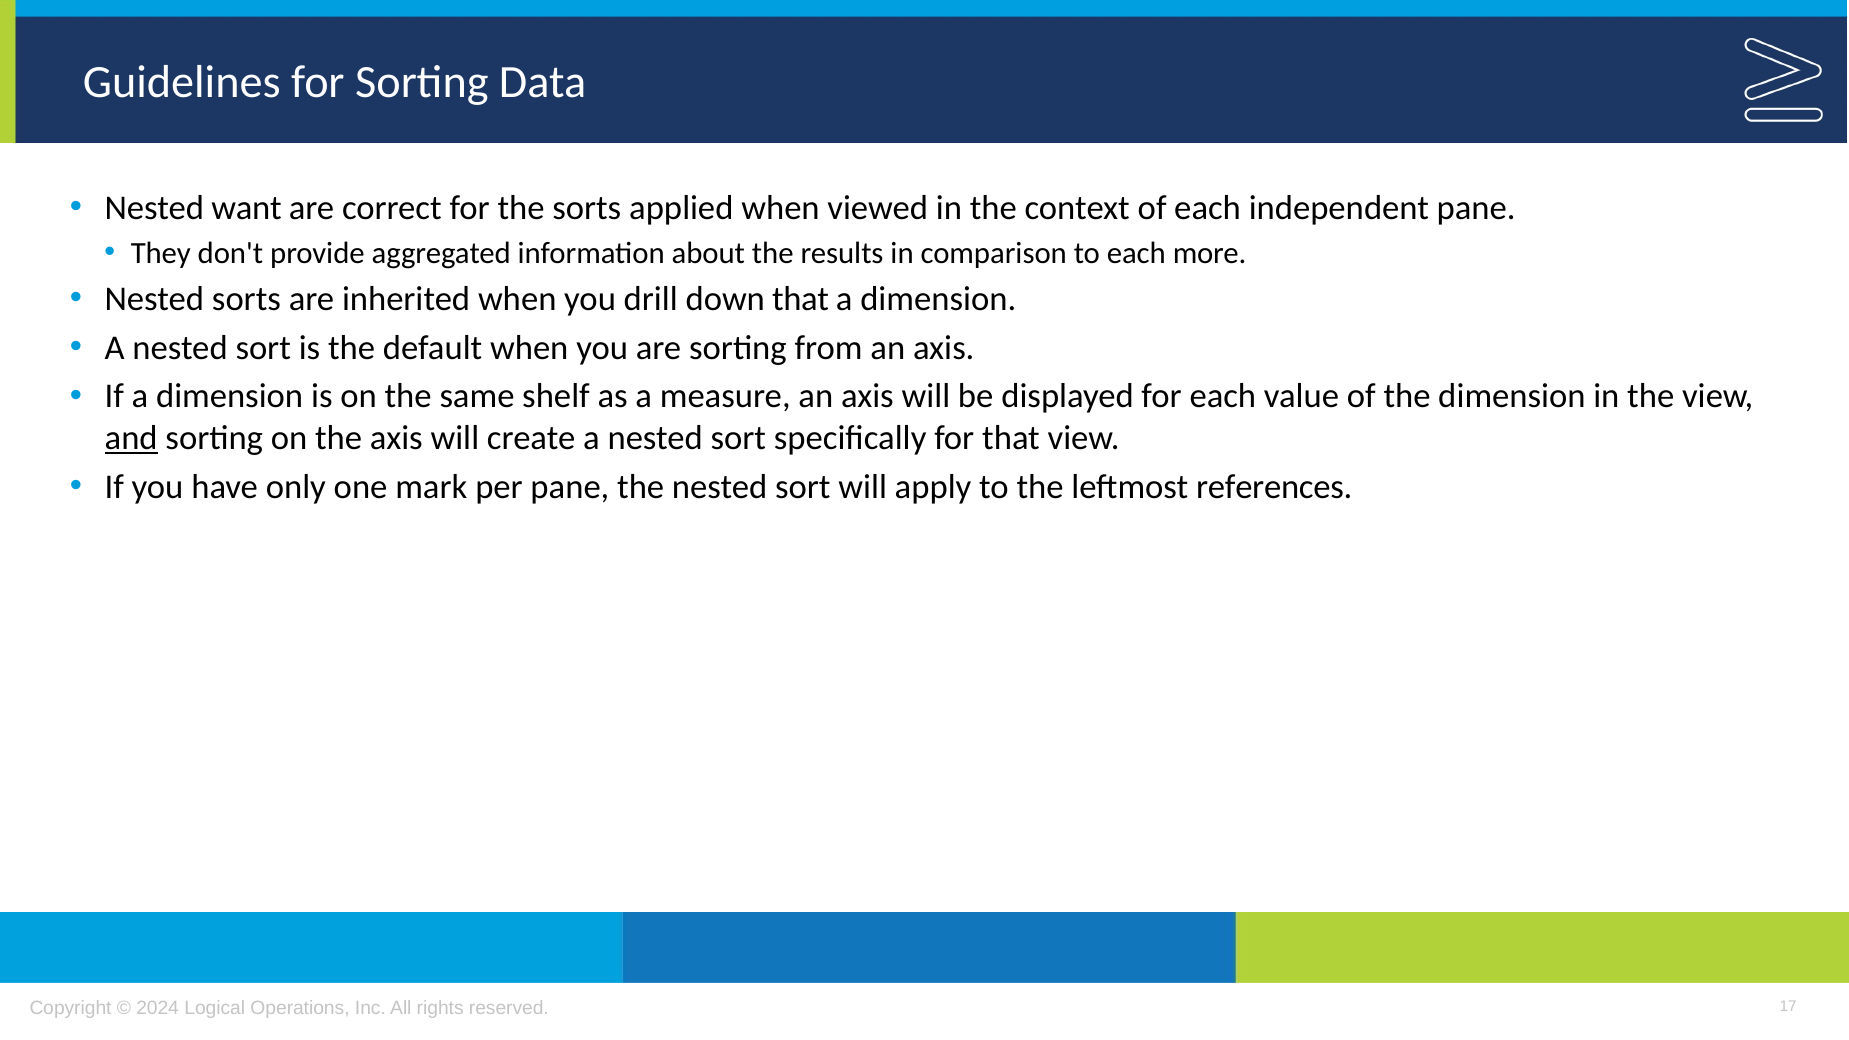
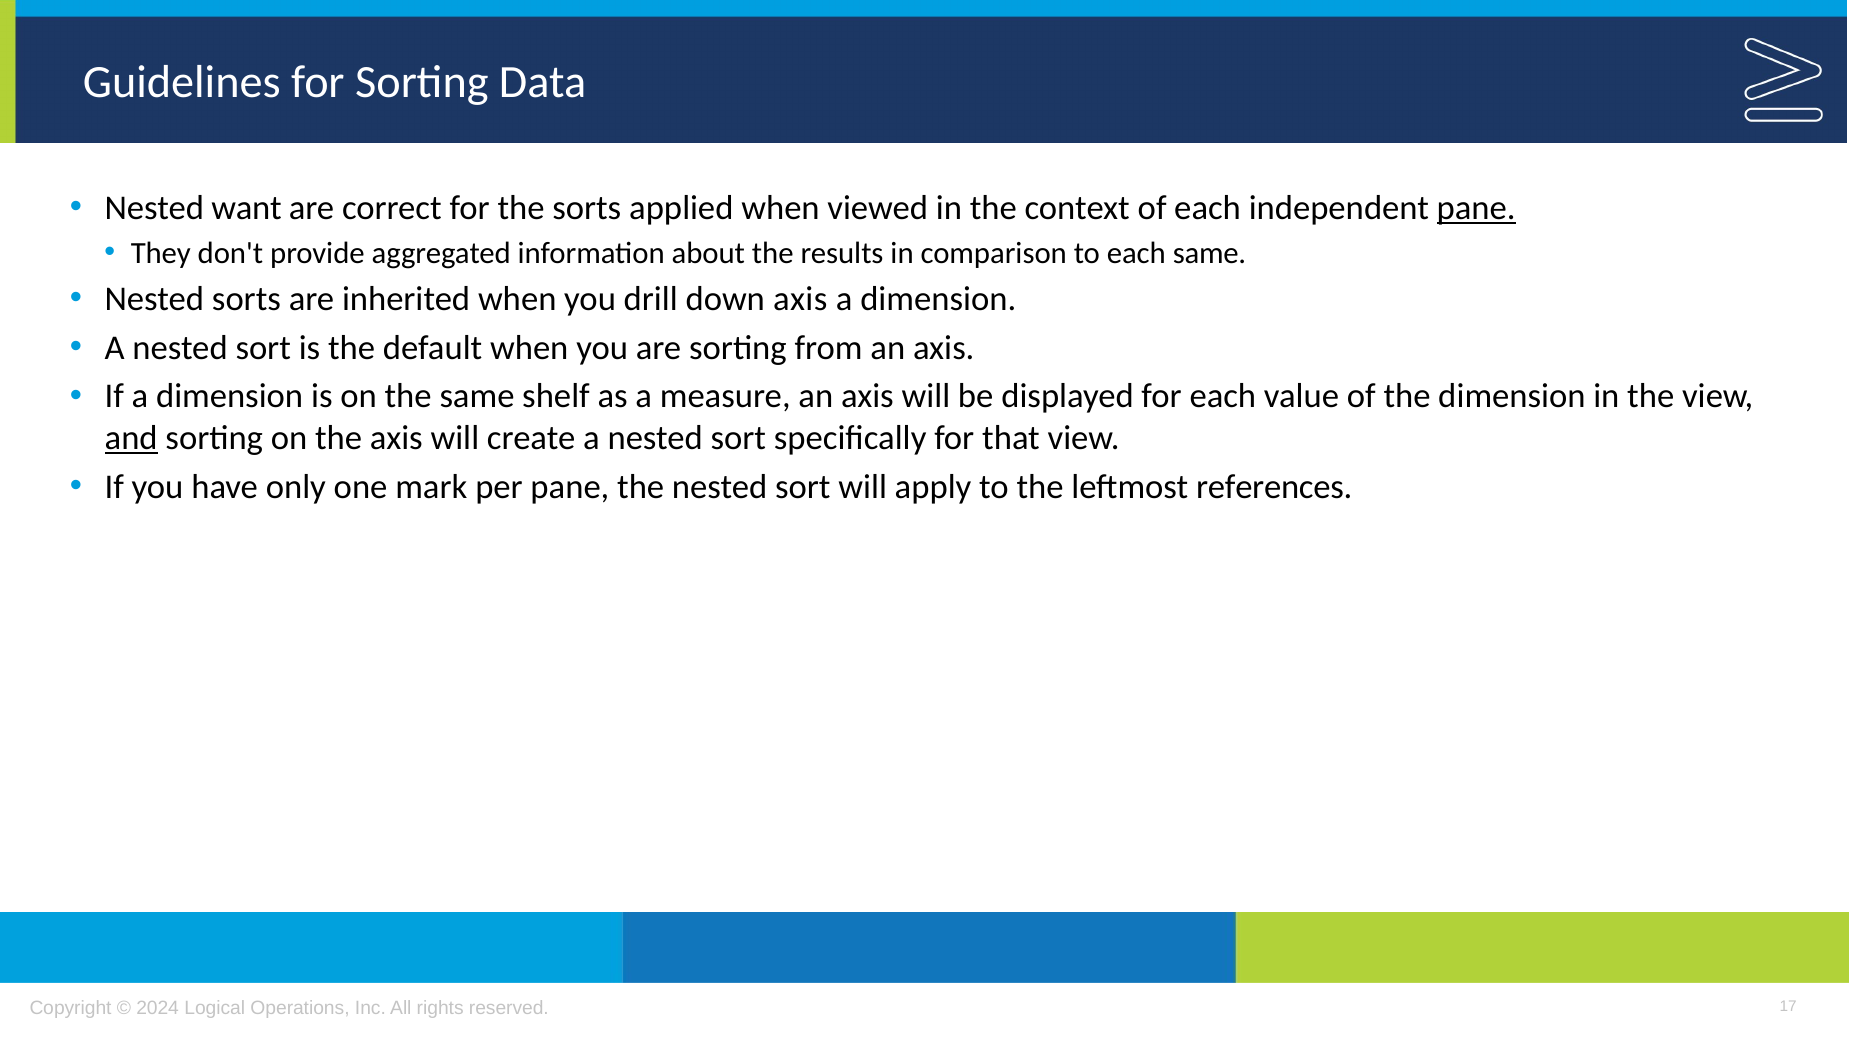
pane at (1476, 208) underline: none -> present
each more: more -> same
down that: that -> axis
